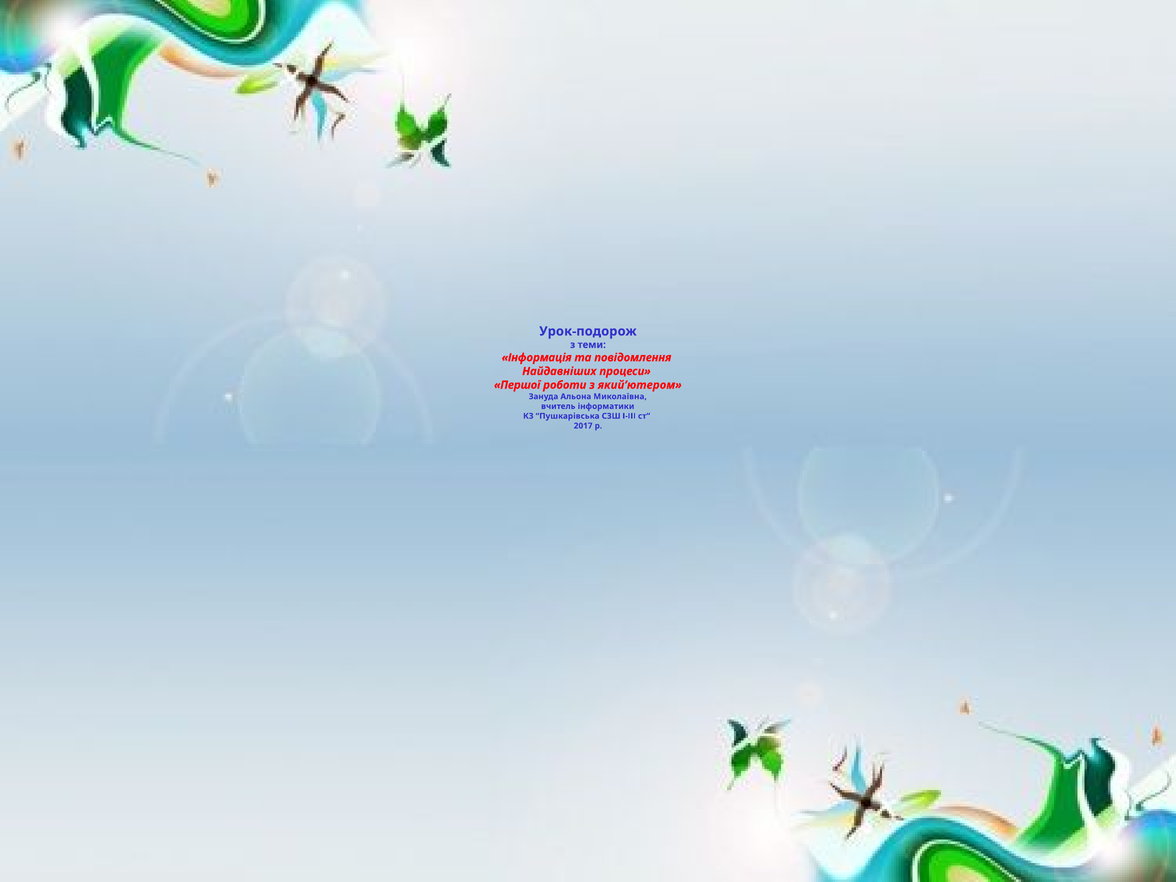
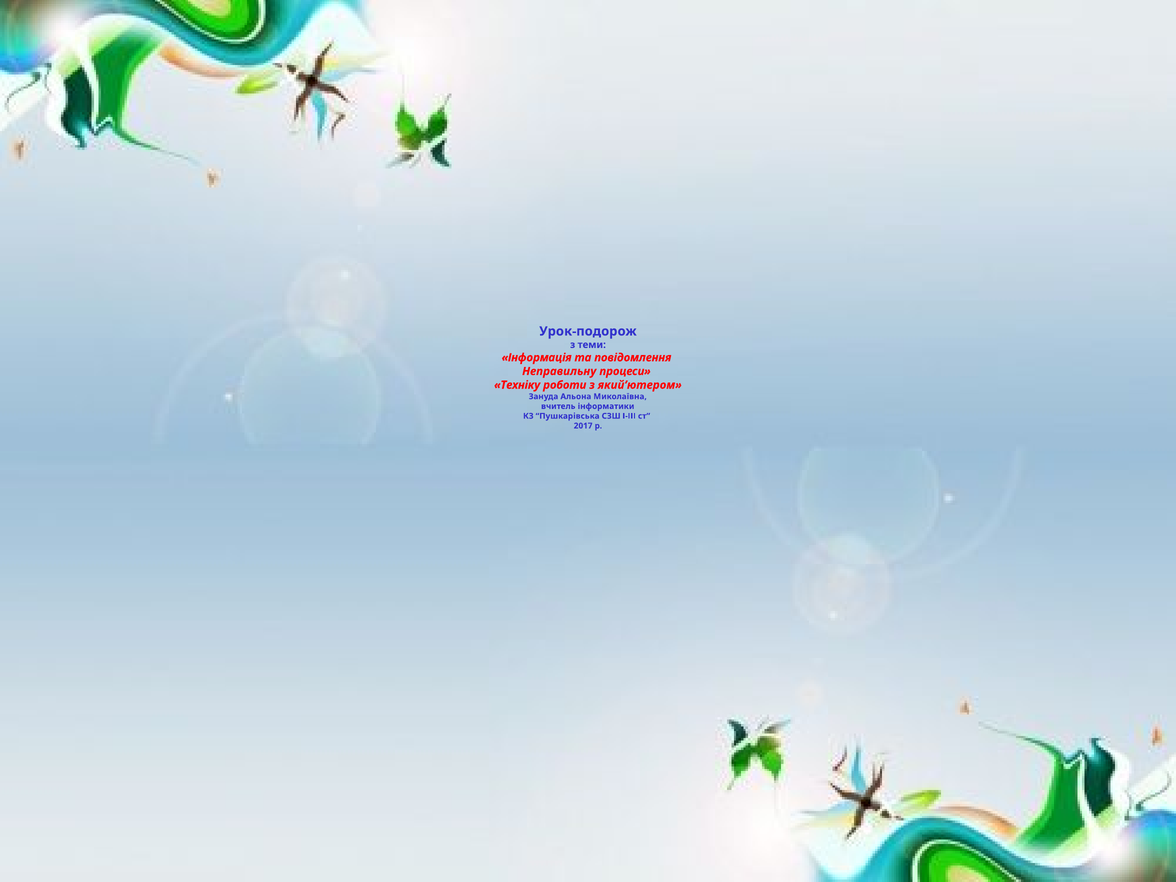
Найдавніших: Найдавніших -> Неправильну
Першої: Першої -> Техніку
